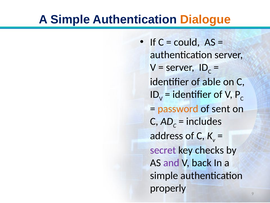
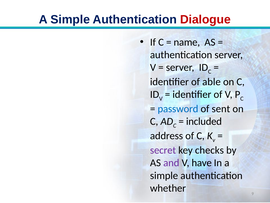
Dialogue colour: orange -> red
could: could -> name
password colour: orange -> blue
includes: includes -> included
back: back -> have
properly: properly -> whether
